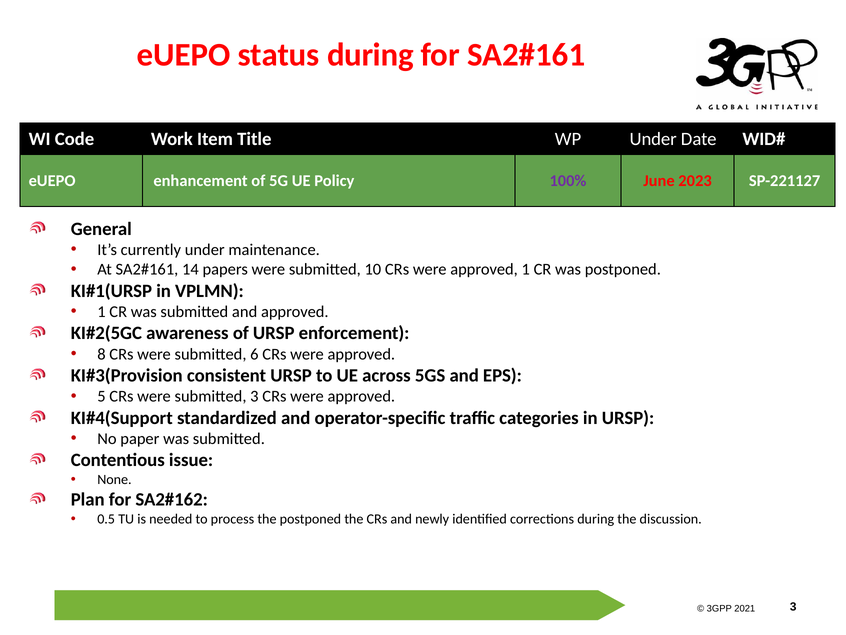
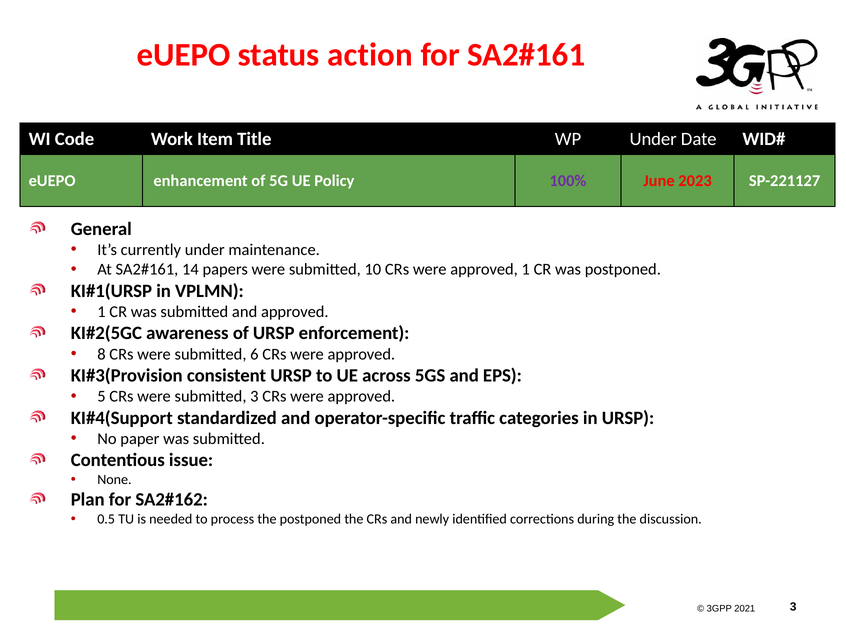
status during: during -> action
